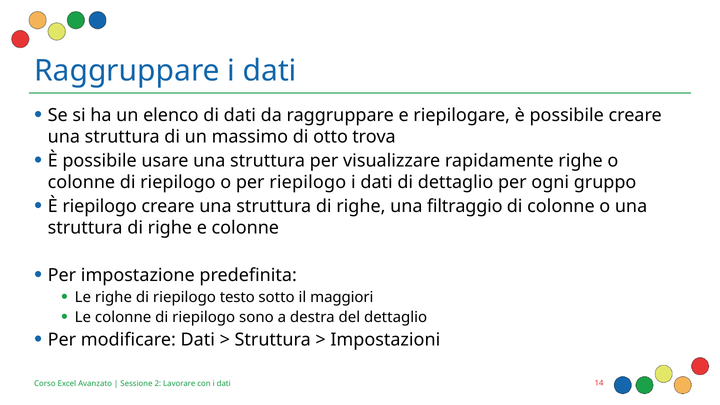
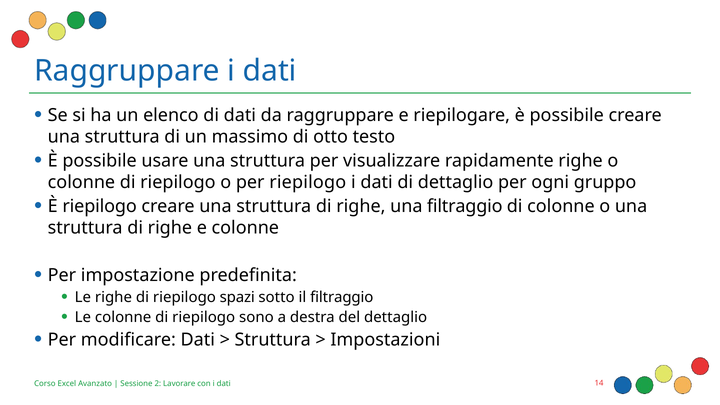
trova: trova -> testo
testo: testo -> spazi
il maggiori: maggiori -> filtraggio
